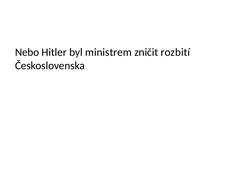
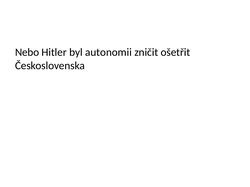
ministrem: ministrem -> autonomii
rozbití: rozbití -> ošetřit
